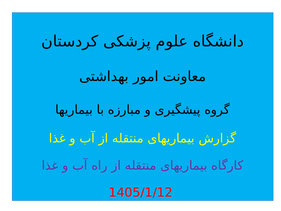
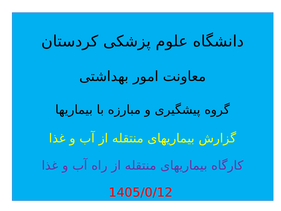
1405/1/12: 1405/1/12 -> 1405/0/12
